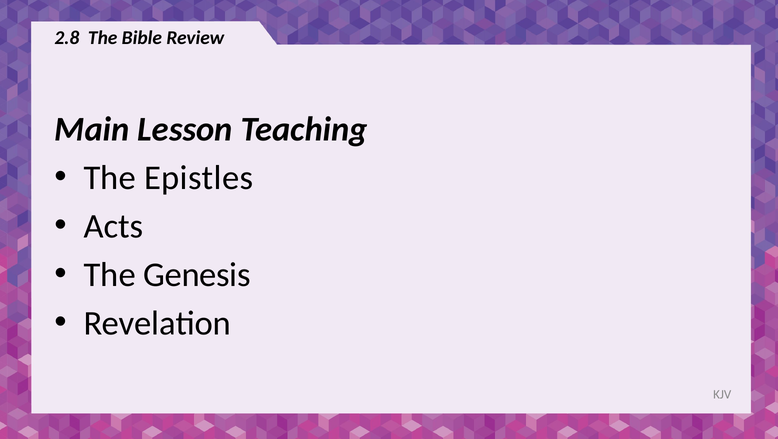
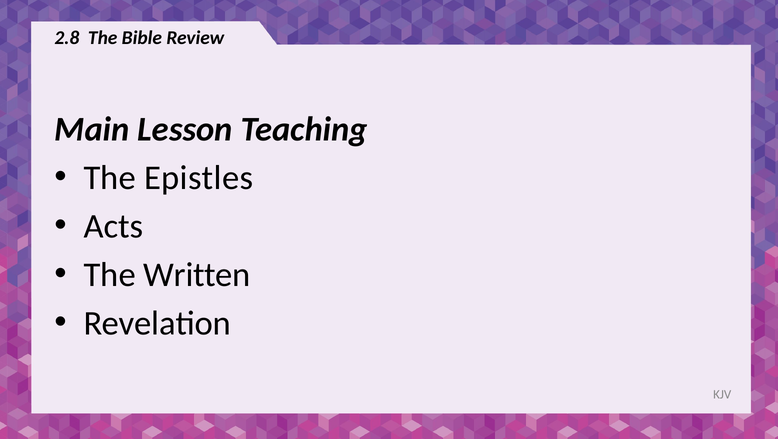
Genesis: Genesis -> Written
